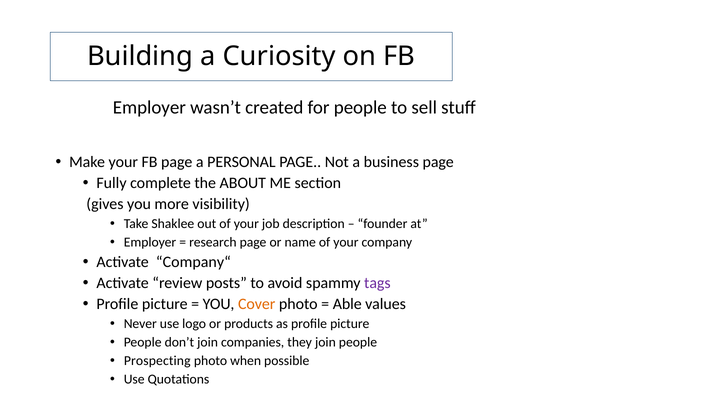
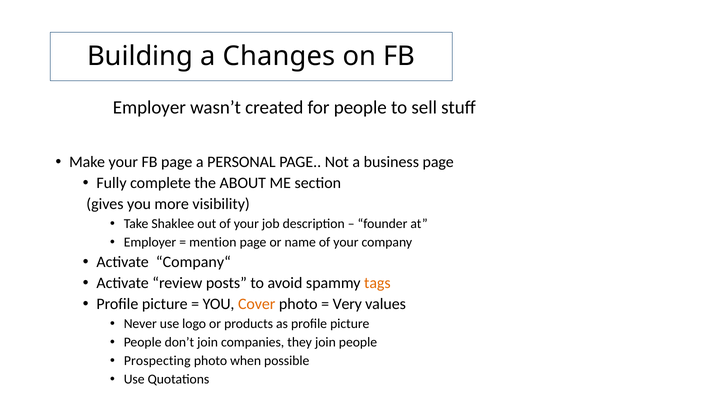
Curiosity: Curiosity -> Changes
research: research -> mention
tags colour: purple -> orange
Able: Able -> Very
